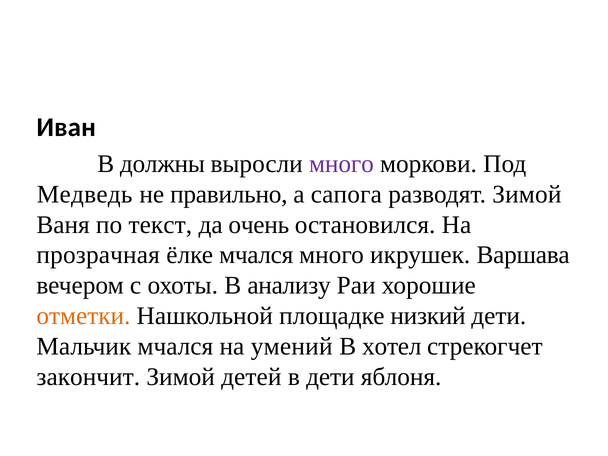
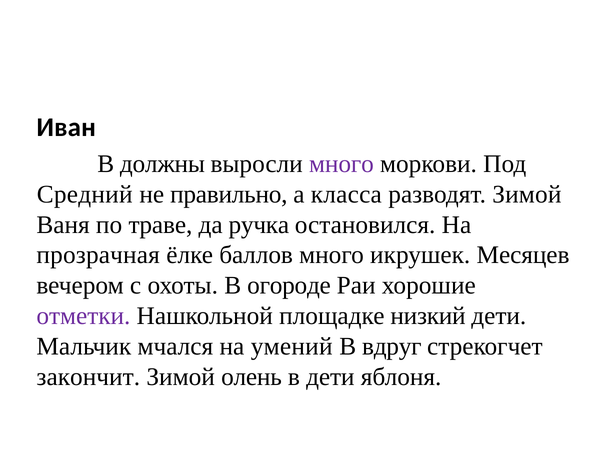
Медведь: Медведь -> Средний
сапога: сапога -> класса
текст: текст -> траве
очень: очень -> ручка
ёлке мчался: мчался -> баллов
Варшава: Варшава -> Месяцев
анализу: анализу -> огороде
отметки colour: orange -> purple
хотел: хотел -> вдруг
детей: детей -> олень
